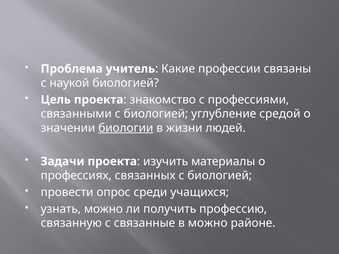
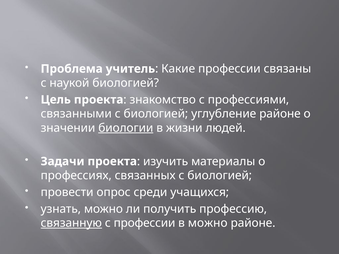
углубление средой: средой -> районе
связанную underline: none -> present
с связанные: связанные -> профессии
